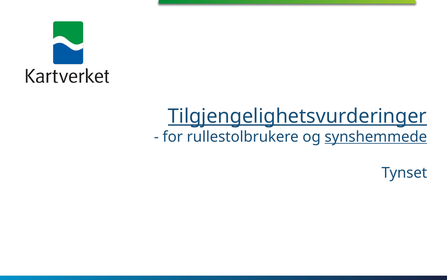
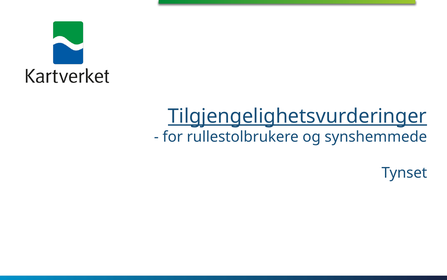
synshemmede underline: present -> none
